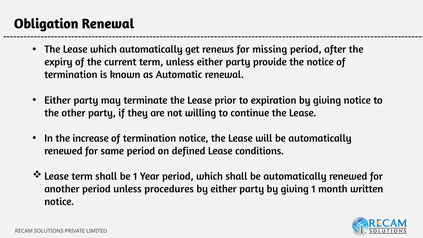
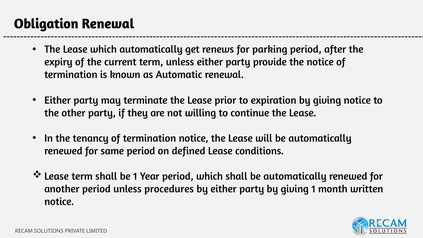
missing: missing -> parking
increase: increase -> tenancy
